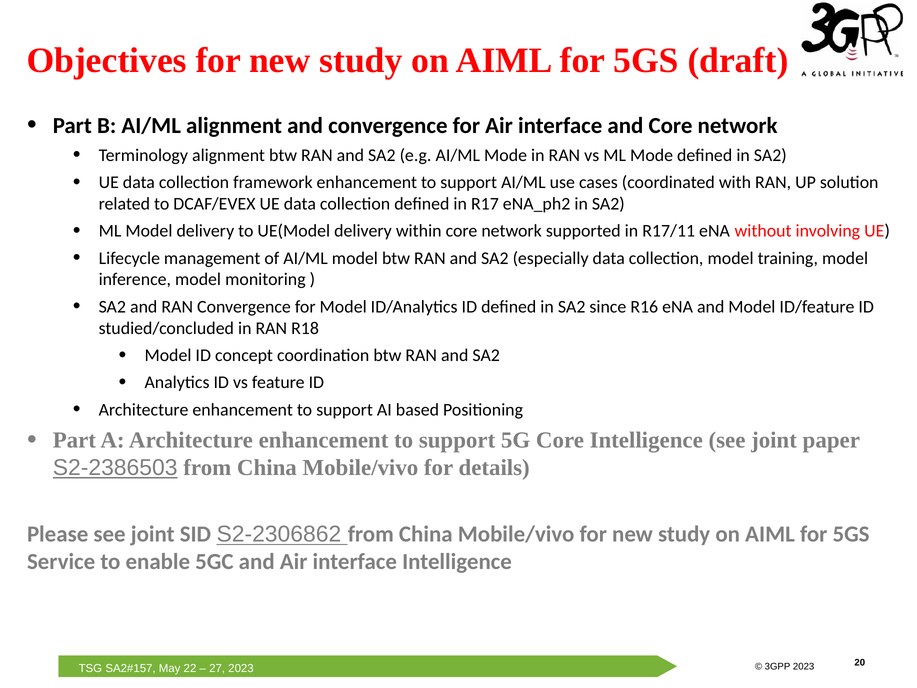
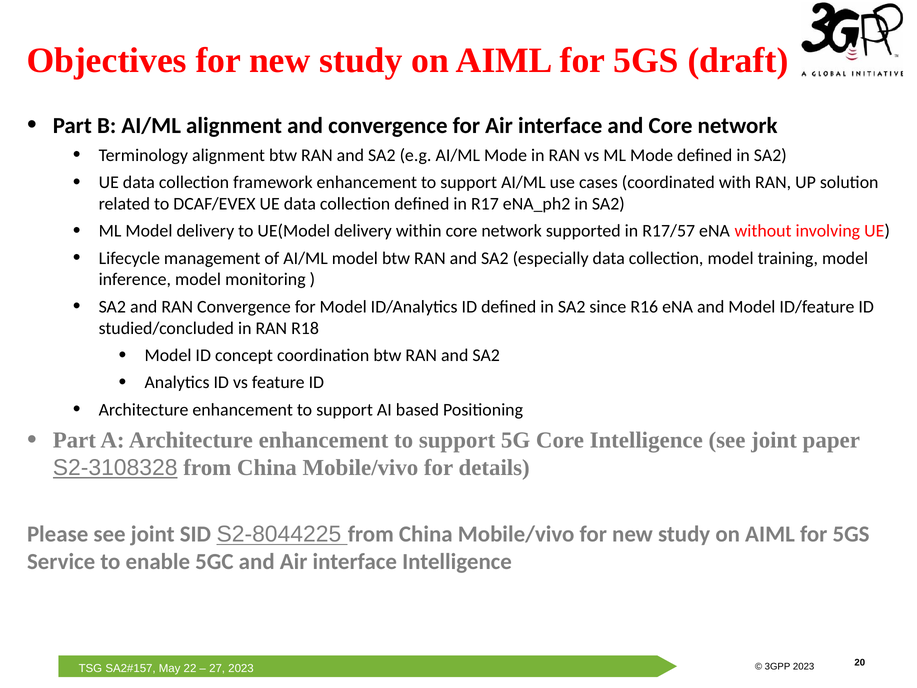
R17/11: R17/11 -> R17/57
S2-2386503: S2-2386503 -> S2-3108328
S2-2306862: S2-2306862 -> S2-8044225
